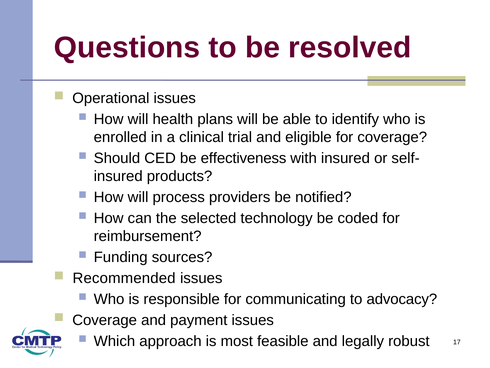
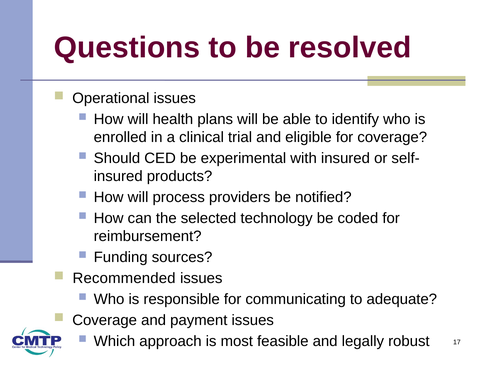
effectiveness: effectiveness -> experimental
advocacy: advocacy -> adequate
